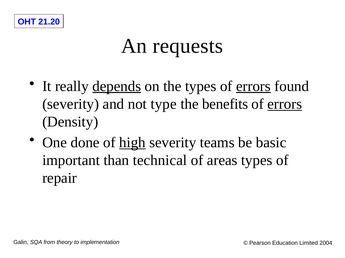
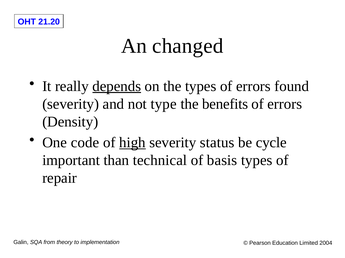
requests: requests -> changed
errors at (253, 86) underline: present -> none
errors at (285, 104) underline: present -> none
done: done -> code
teams: teams -> status
basic: basic -> cycle
areas: areas -> basis
